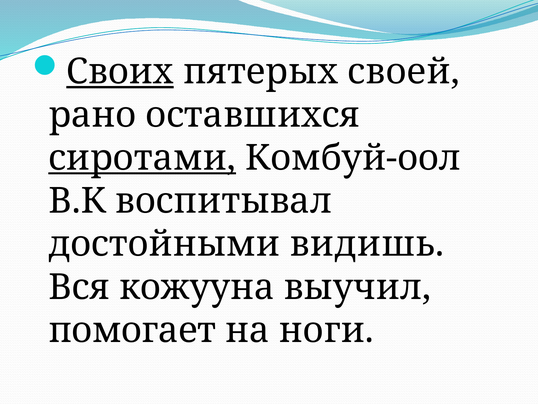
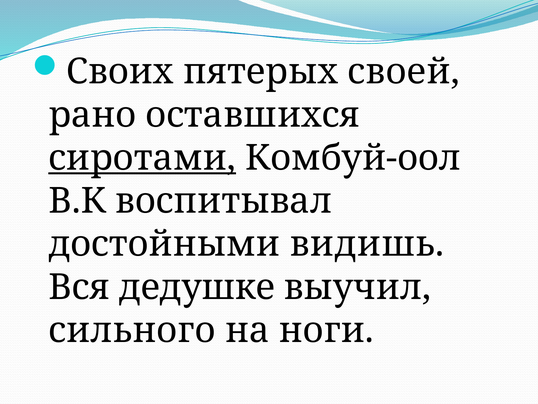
Своих underline: present -> none
кожууна: кожууна -> дедушке
помогает: помогает -> сильного
